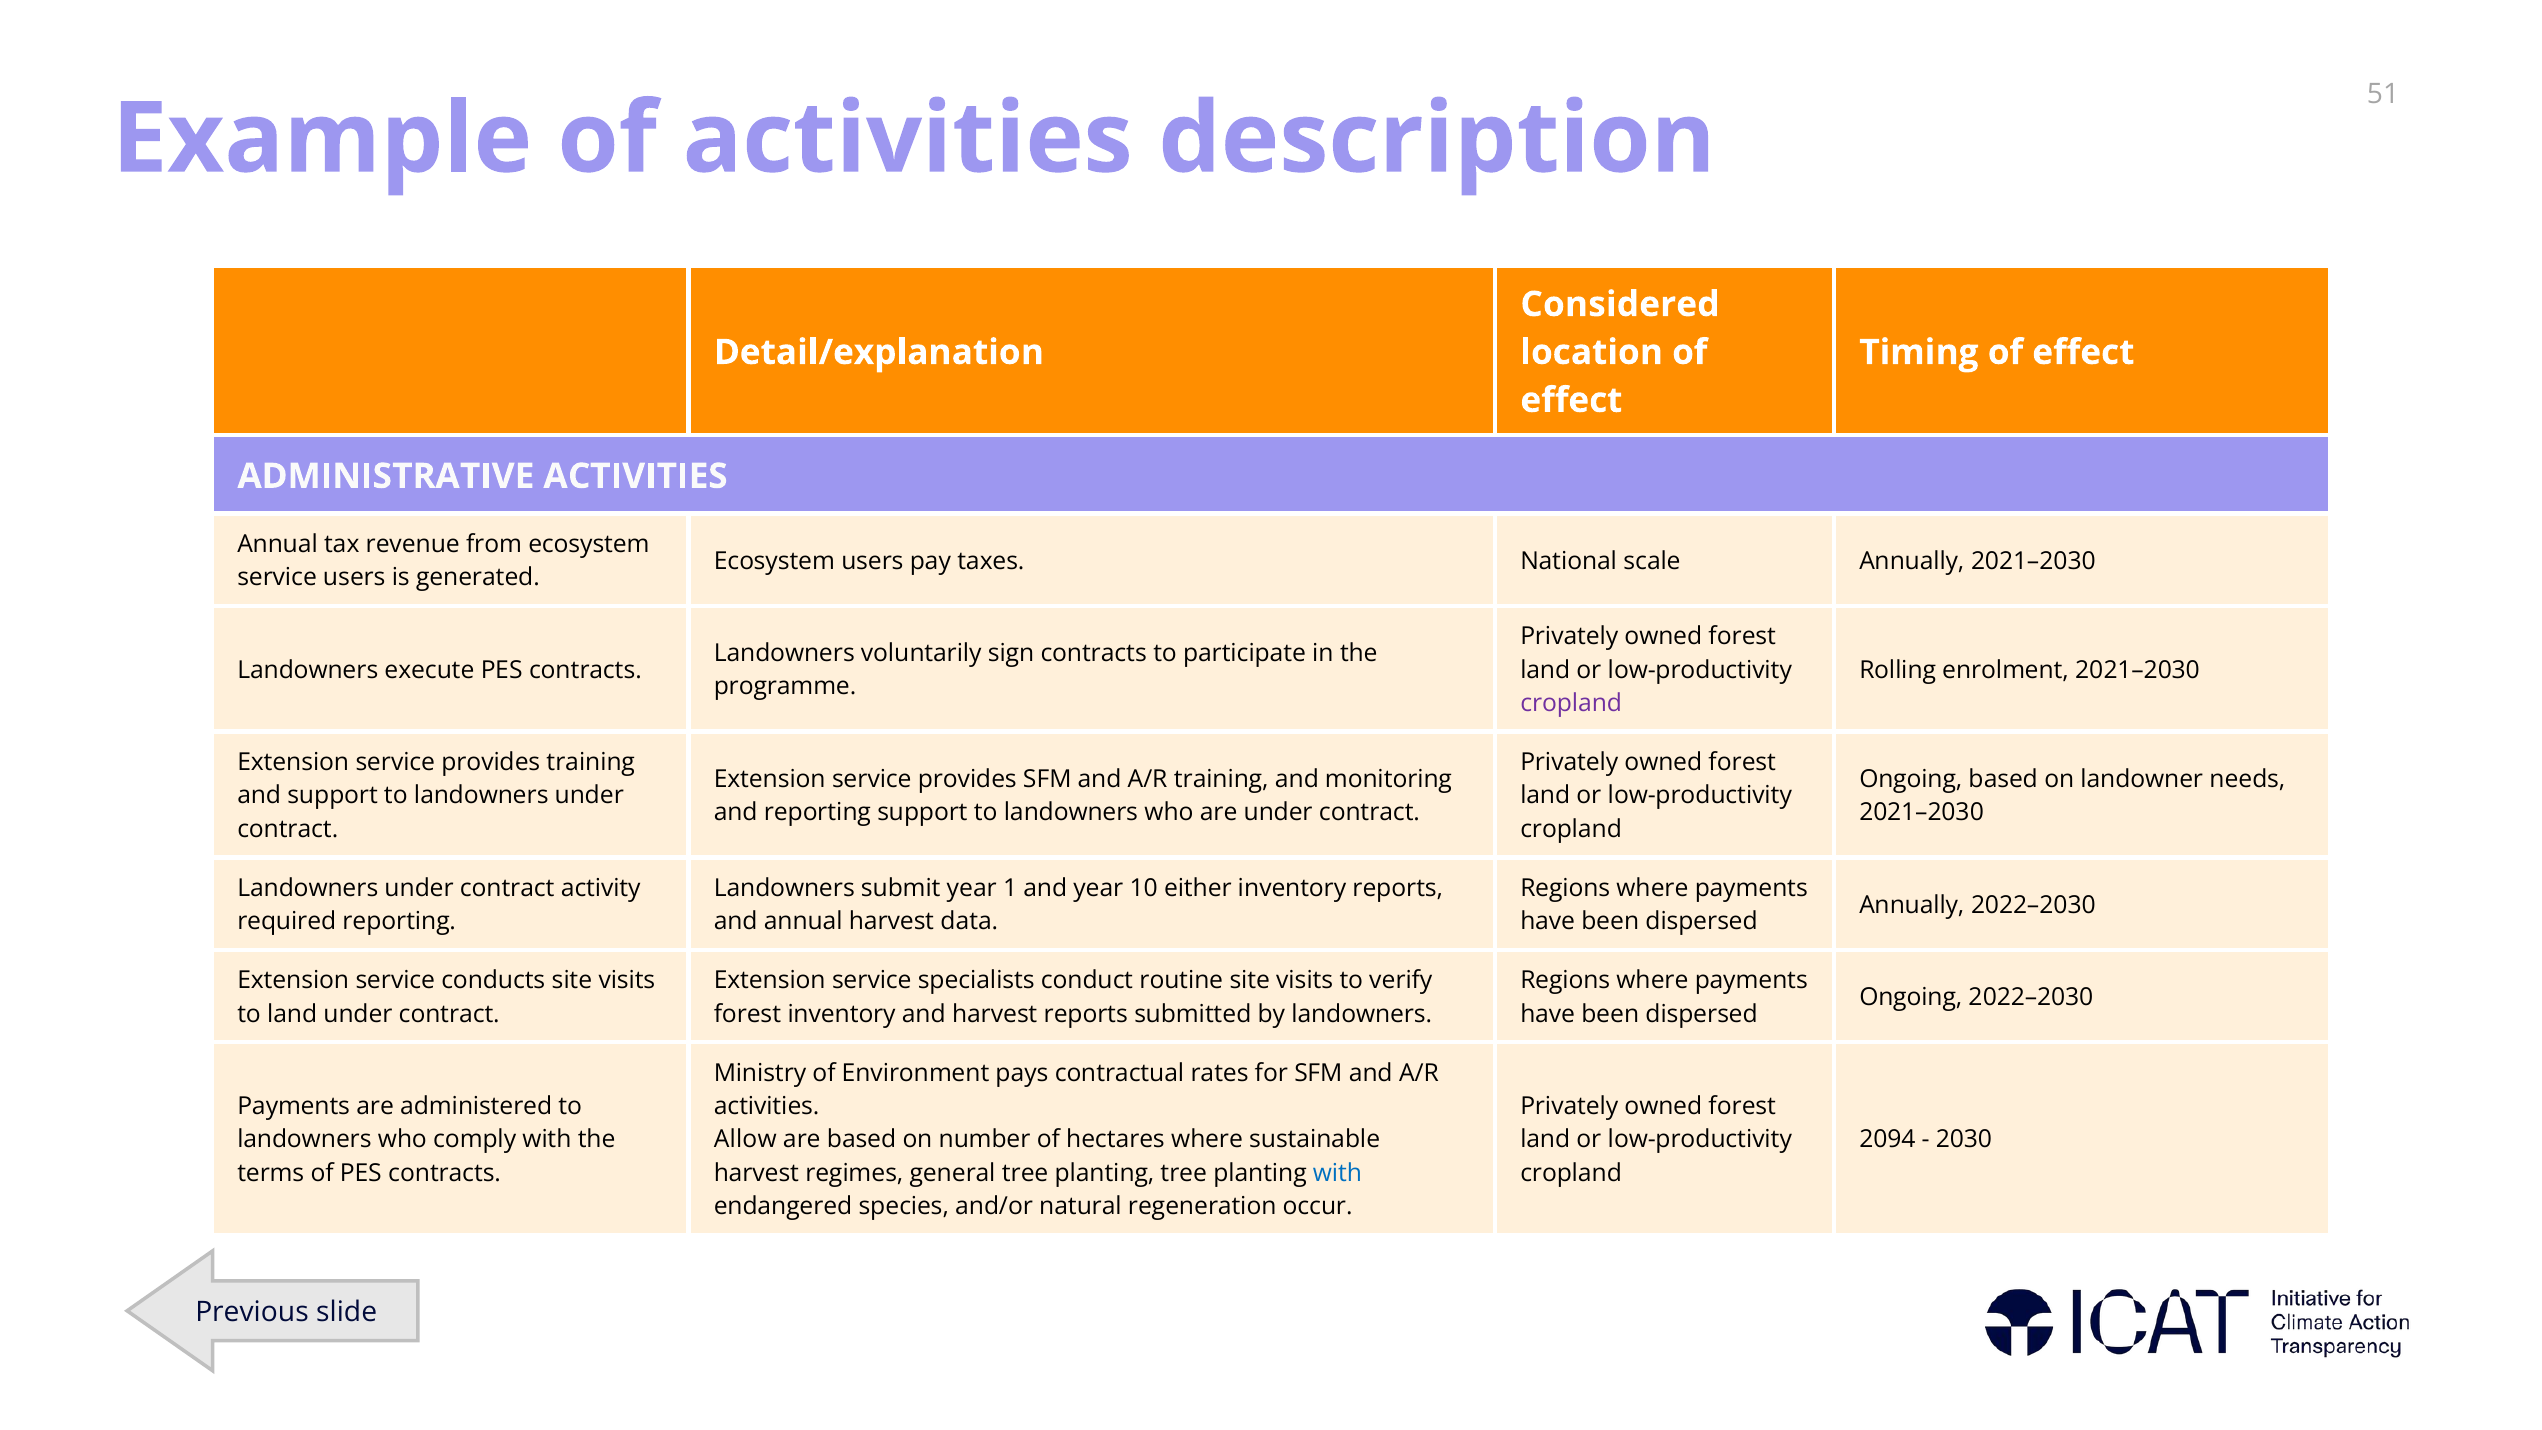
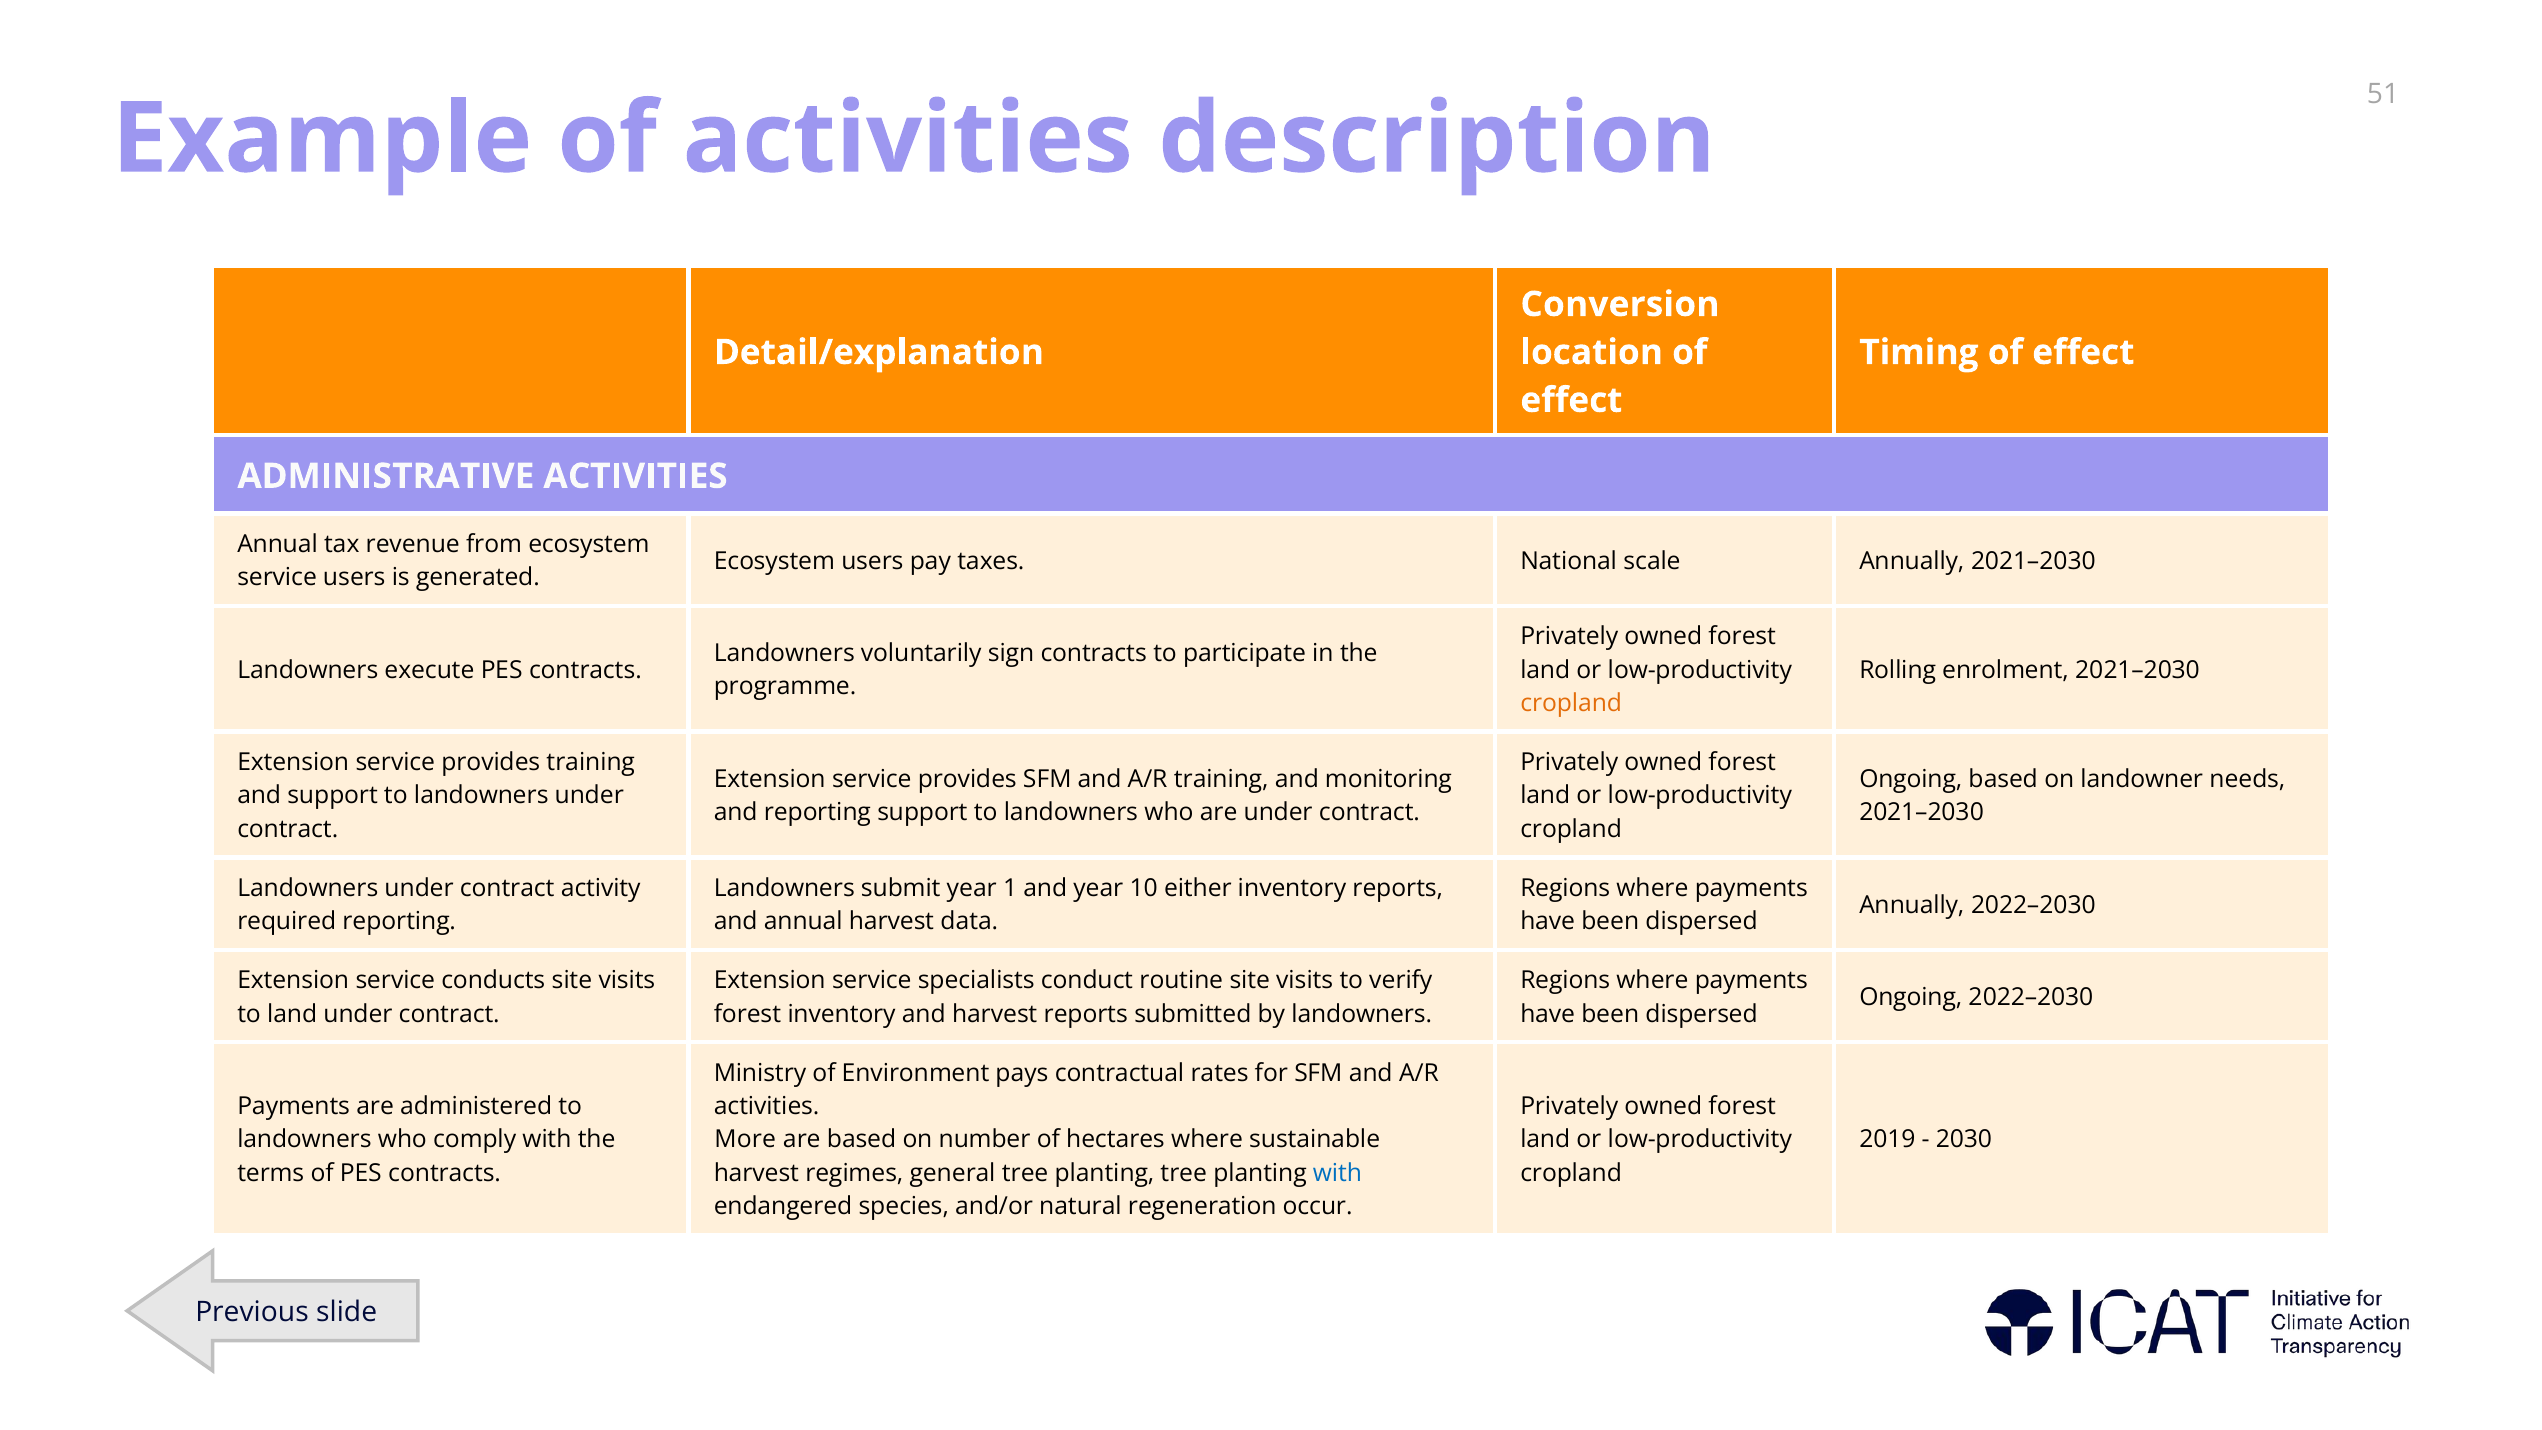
Considered: Considered -> Conversion
cropland at (1571, 703) colour: purple -> orange
Allow: Allow -> More
2094: 2094 -> 2019
